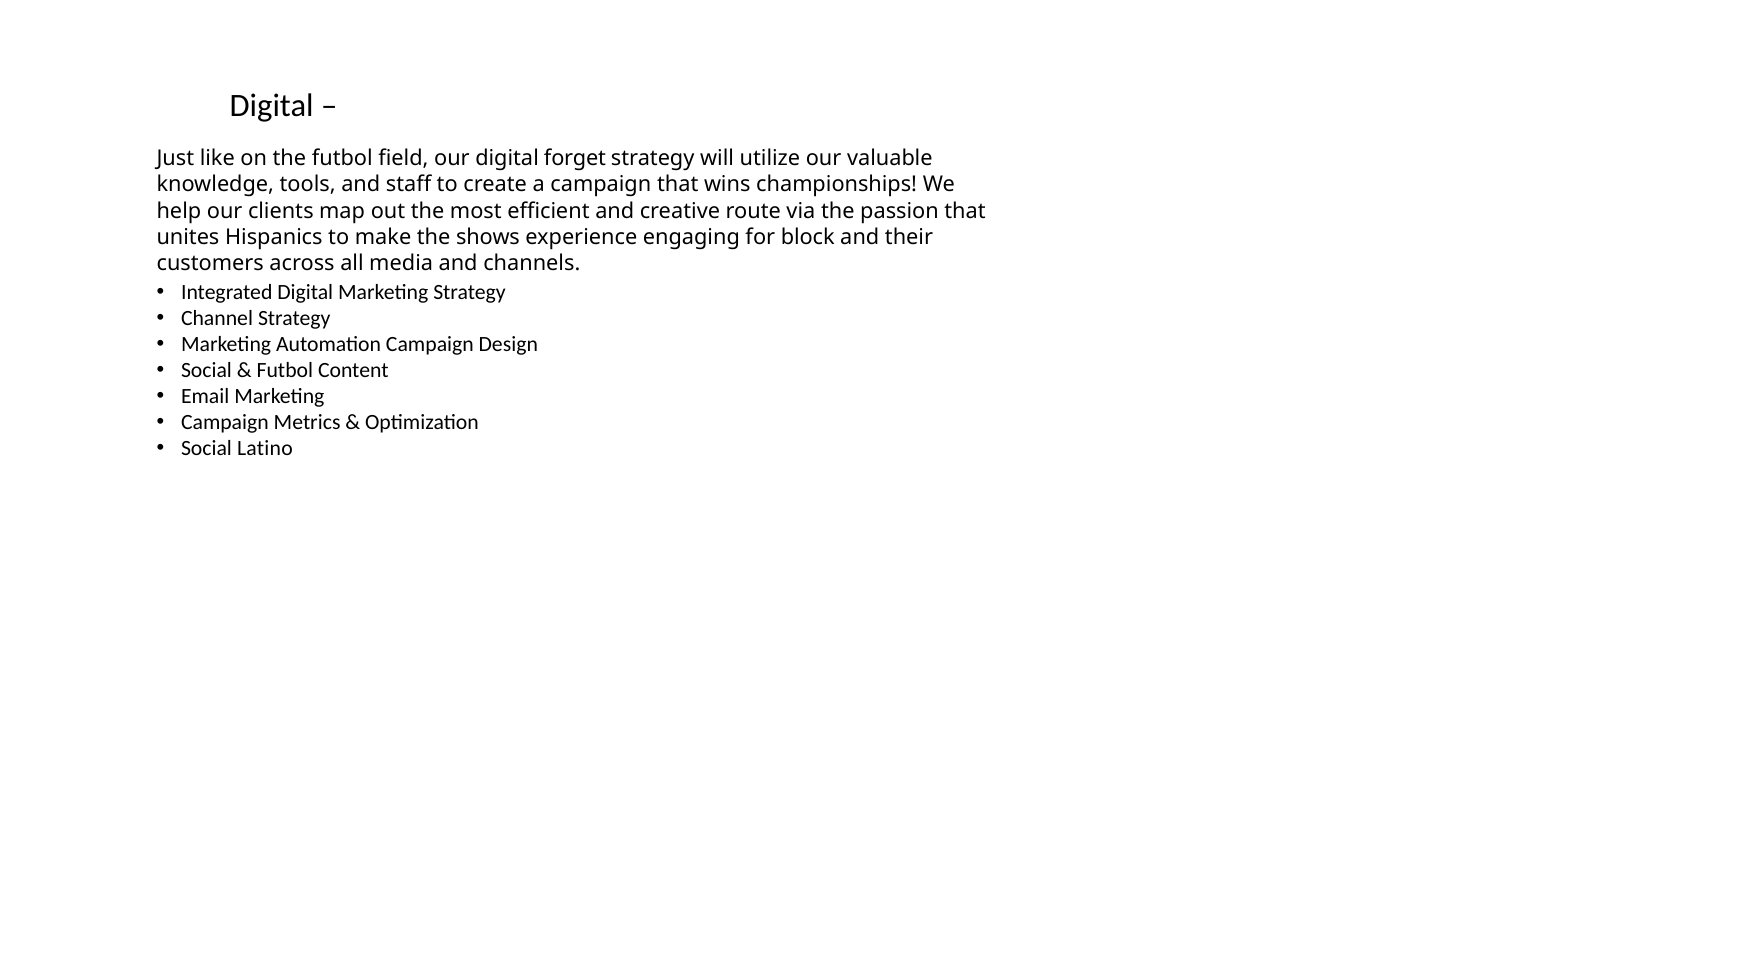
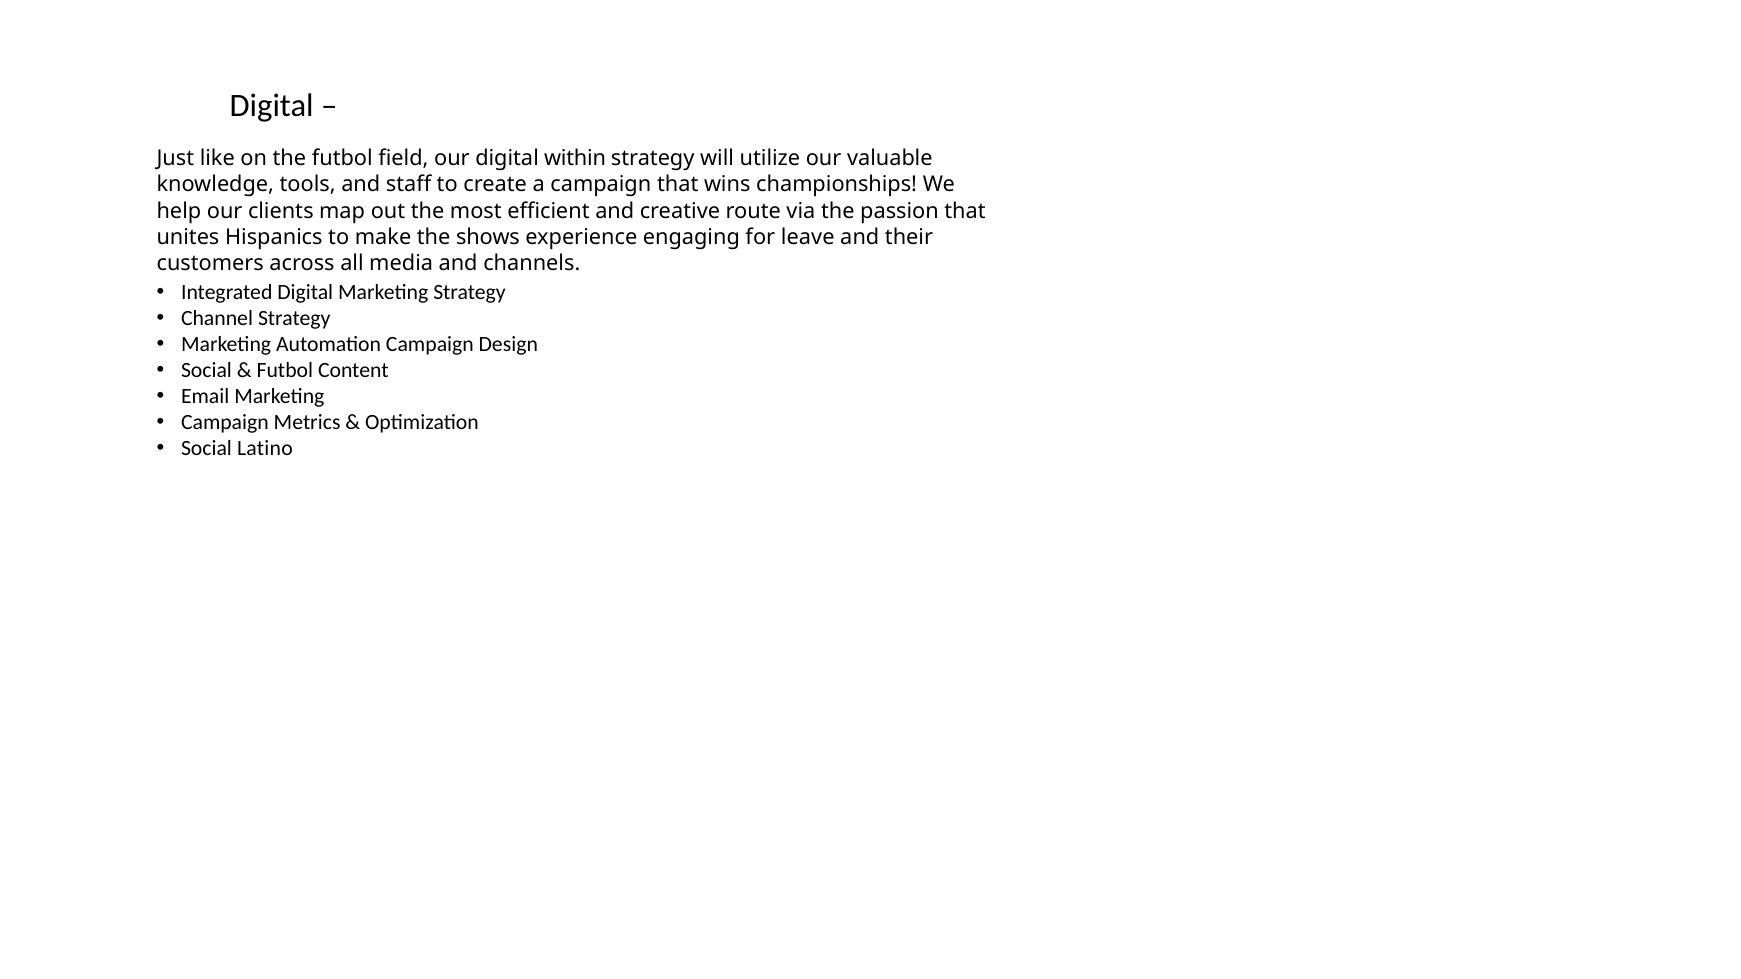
forget: forget -> within
block: block -> leave
